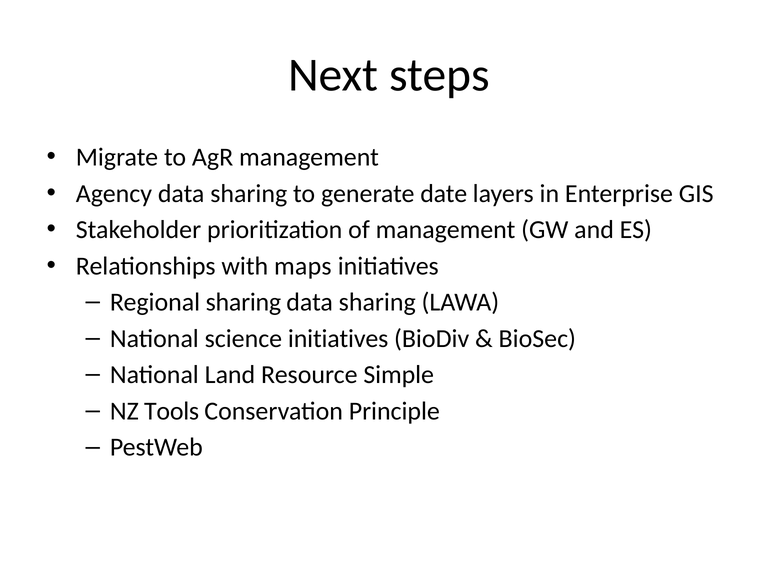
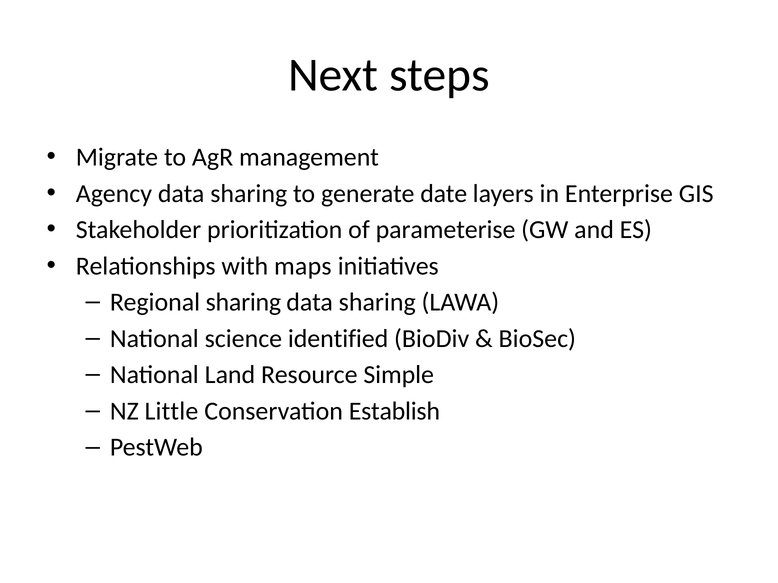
of management: management -> parameterise
science initiatives: initiatives -> identified
Tools: Tools -> Little
Principle: Principle -> Establish
